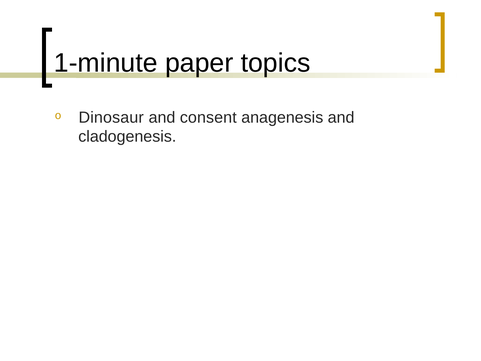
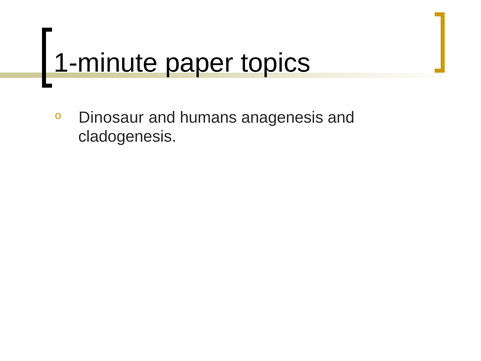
consent: consent -> humans
